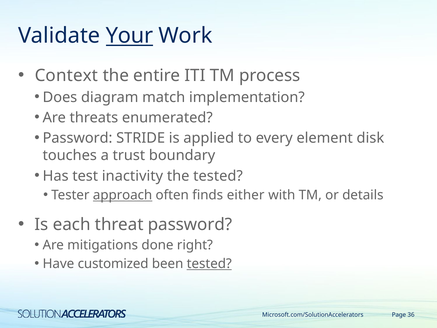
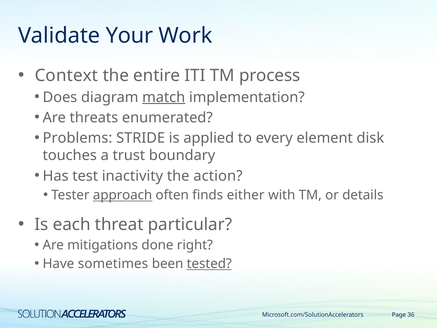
Your underline: present -> none
match underline: none -> present
Password at (78, 138): Password -> Problems
the tested: tested -> action
threat password: password -> particular
customized: customized -> sometimes
